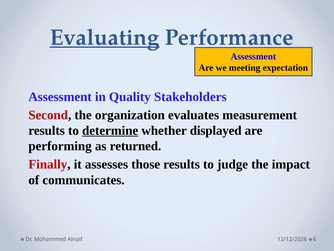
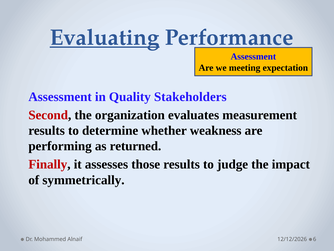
determine underline: present -> none
displayed: displayed -> weakness
communicates: communicates -> symmetrically
